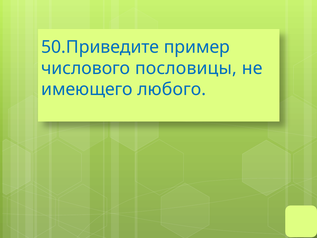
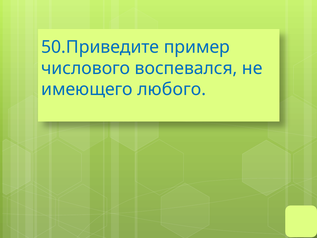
пословицы: пословицы -> воспевался
